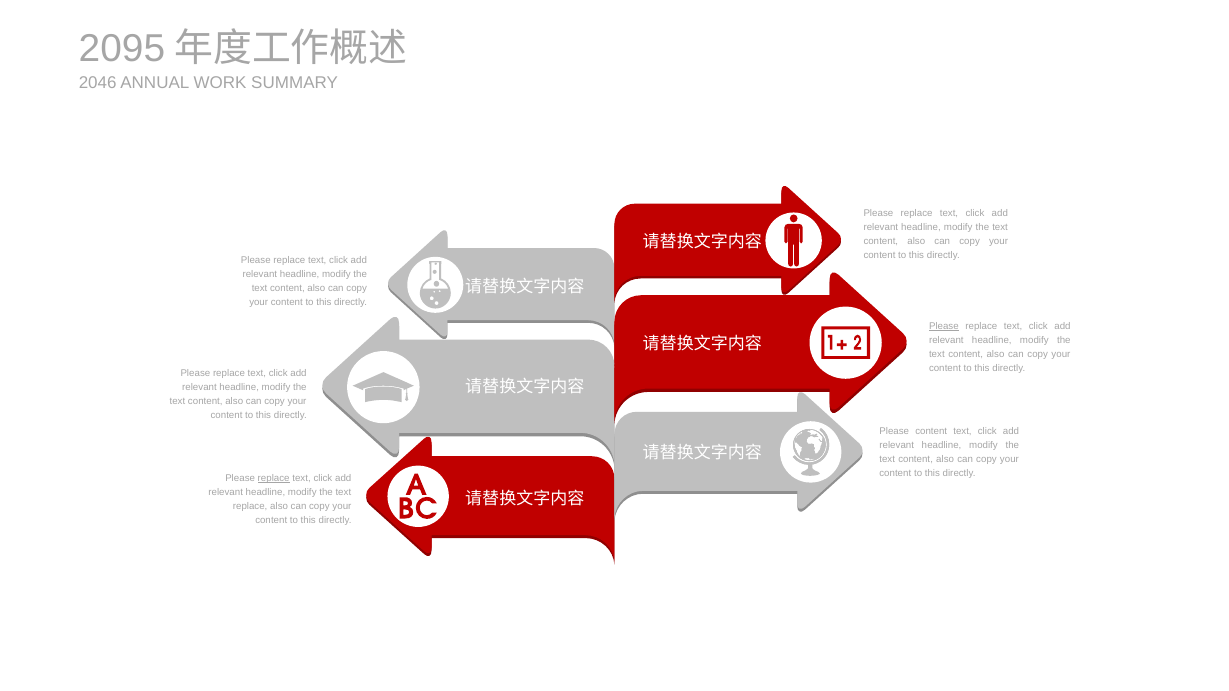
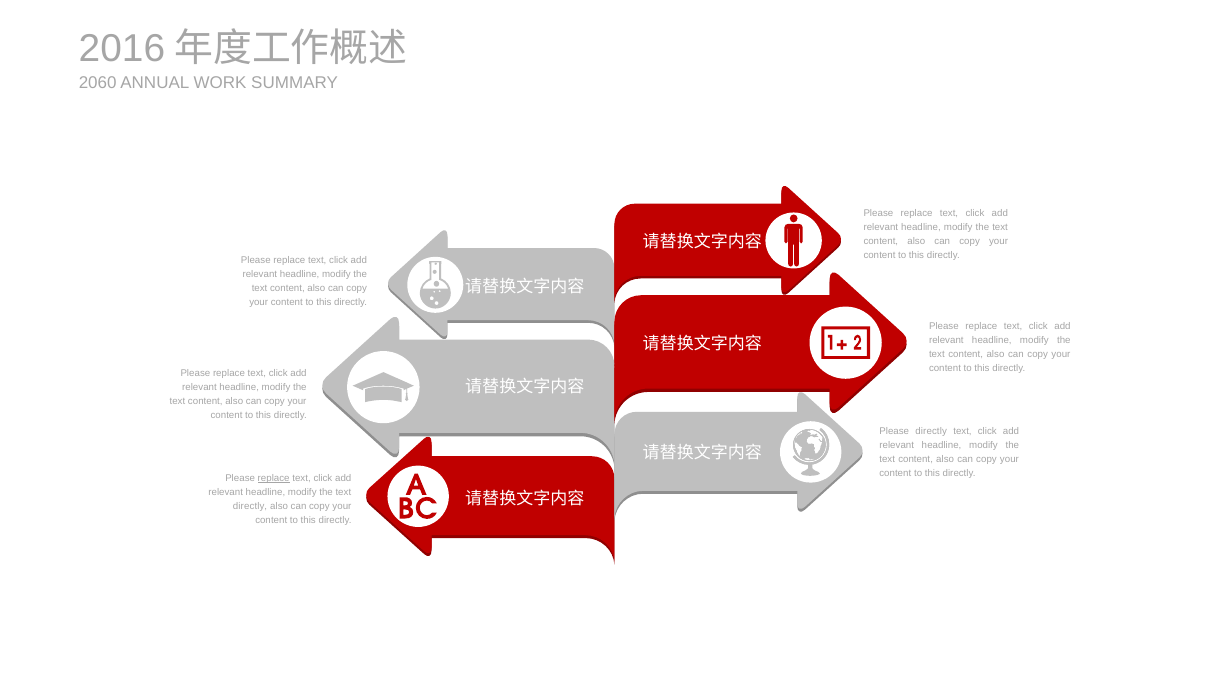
2095: 2095 -> 2016
2046: 2046 -> 2060
Please at (944, 327) underline: present -> none
Please content: content -> directly
replace at (250, 507): replace -> directly
